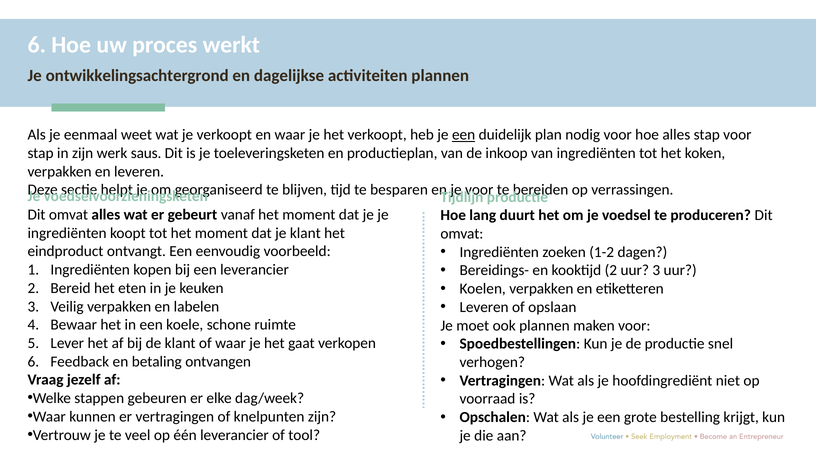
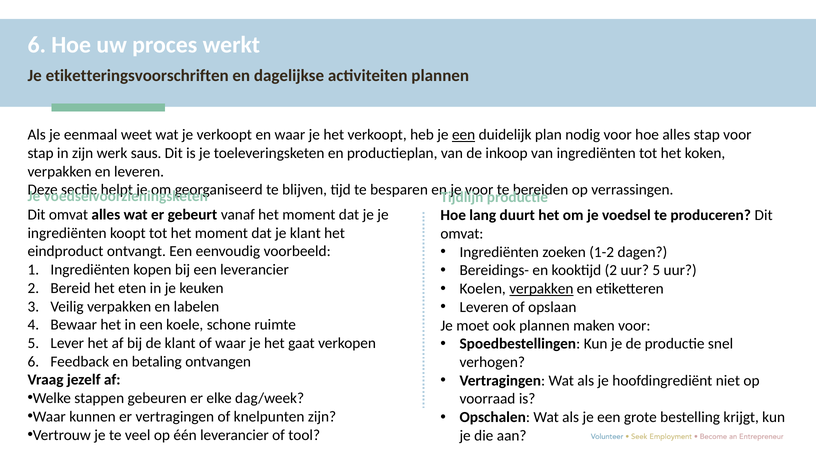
ontwikkelingsachtergrond: ontwikkelingsachtergrond -> etiketteringsvoorschriften
uur 3: 3 -> 5
verpakken at (541, 289) underline: none -> present
